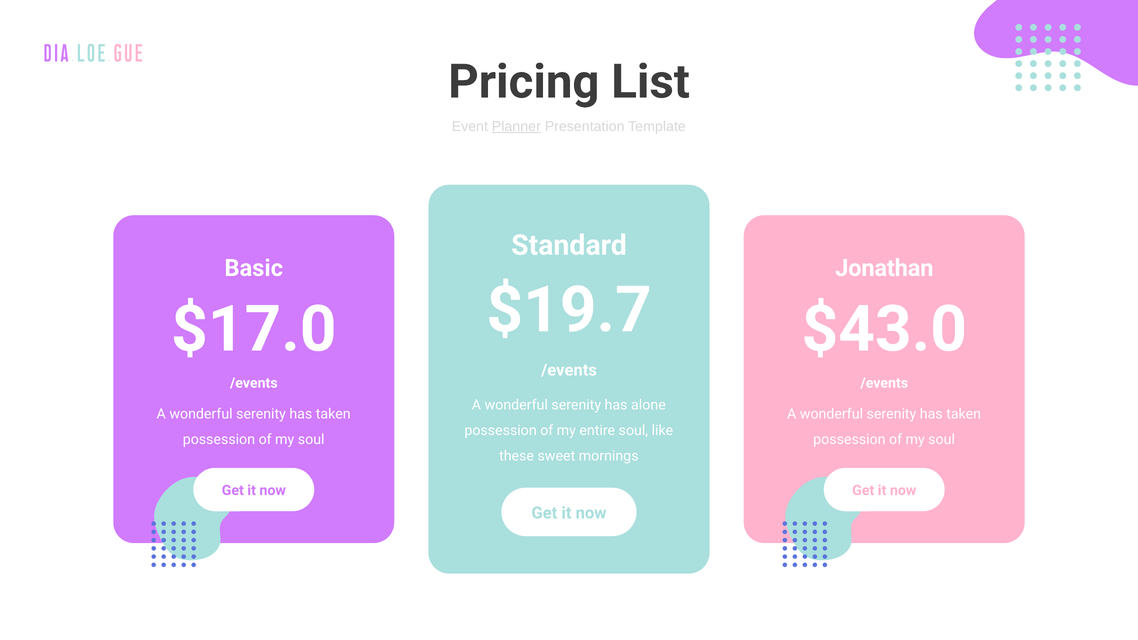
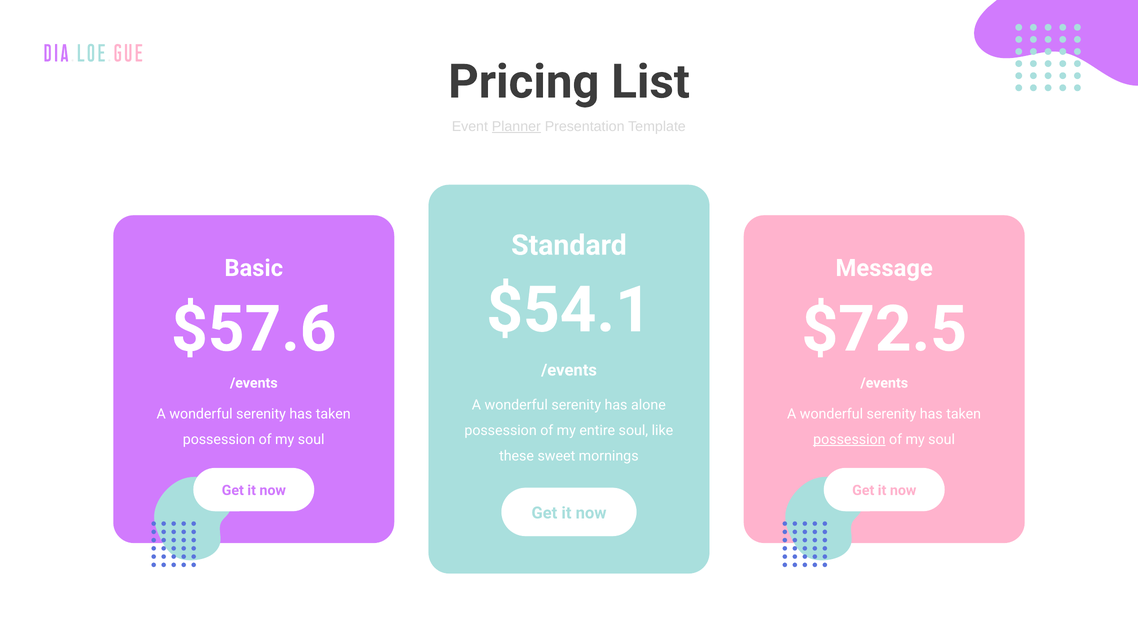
Jonathan: Jonathan -> Message
$19.7: $19.7 -> $54.1
$17.0: $17.0 -> $57.6
$43.0: $43.0 -> $72.5
possession at (849, 440) underline: none -> present
